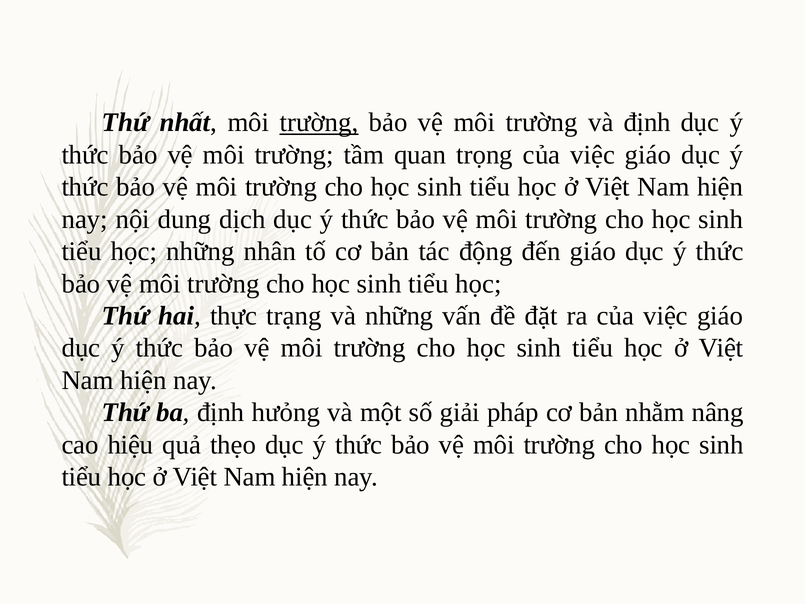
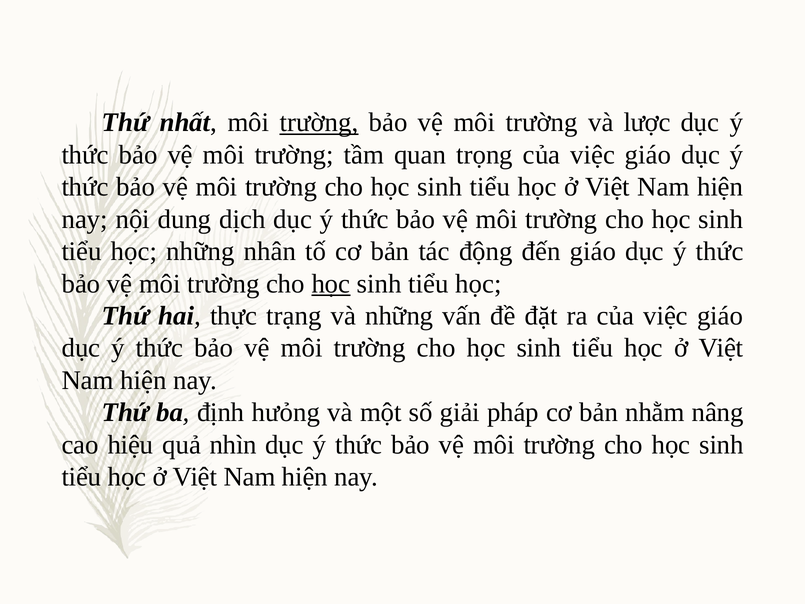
và định: định -> lược
học at (331, 284) underline: none -> present
thẹo: thẹo -> nhìn
